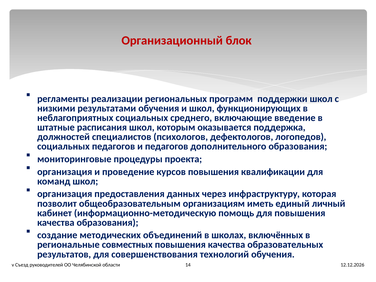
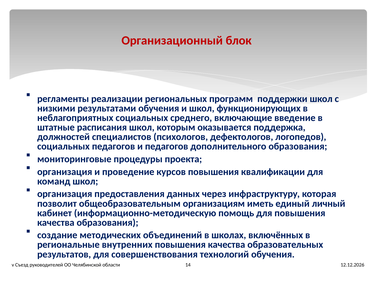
совместных: совместных -> внутренних
